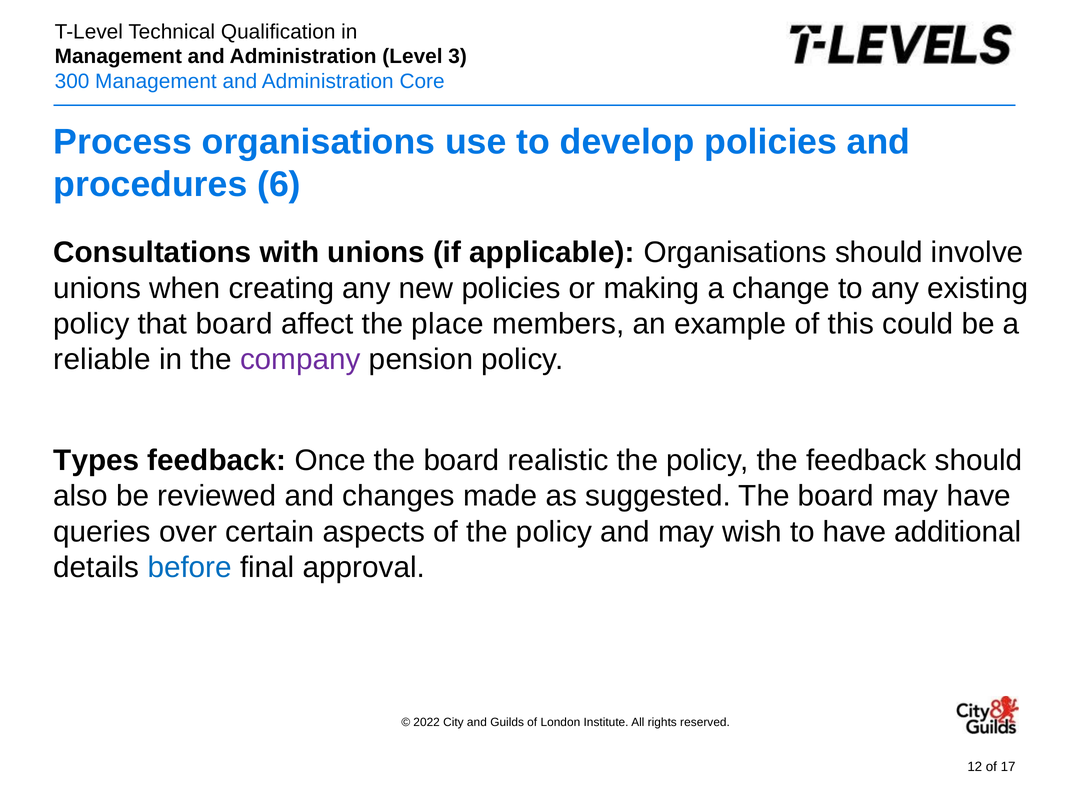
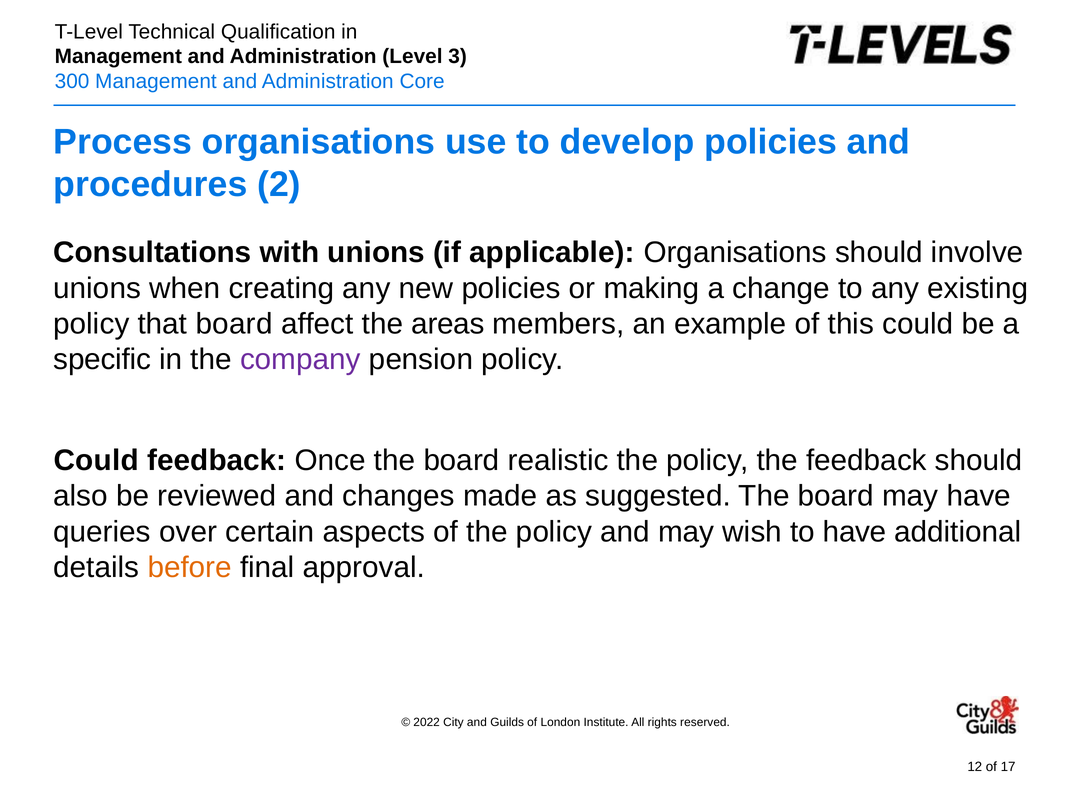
6: 6 -> 2
place: place -> areas
reliable: reliable -> specific
Types at (96, 460): Types -> Could
before colour: blue -> orange
